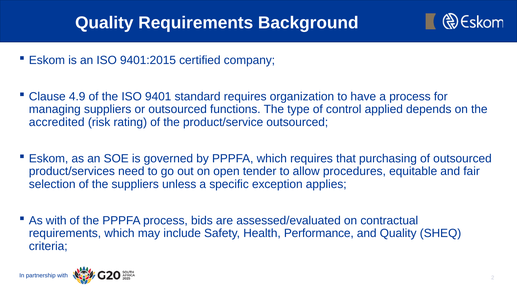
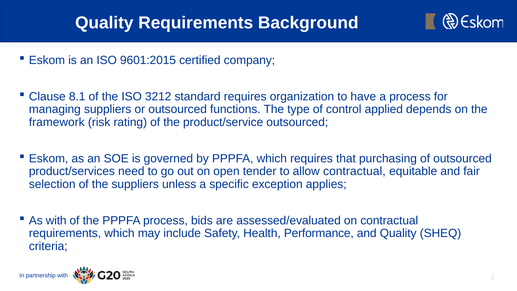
9401:2015: 9401:2015 -> 9601:2015
4.9: 4.9 -> 8.1
9401: 9401 -> 3212
accredited: accredited -> framework
allow procedures: procedures -> contractual
